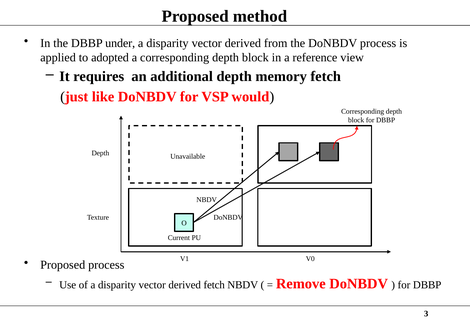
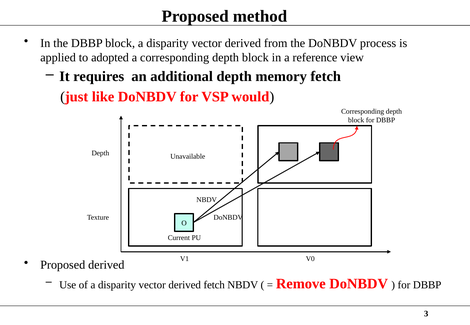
DBBP under: under -> block
Proposed process: process -> derived
